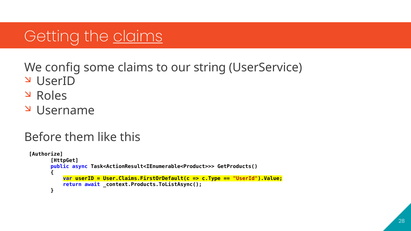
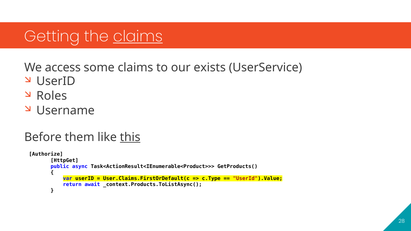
config: config -> access
string: string -> exists
this underline: none -> present
